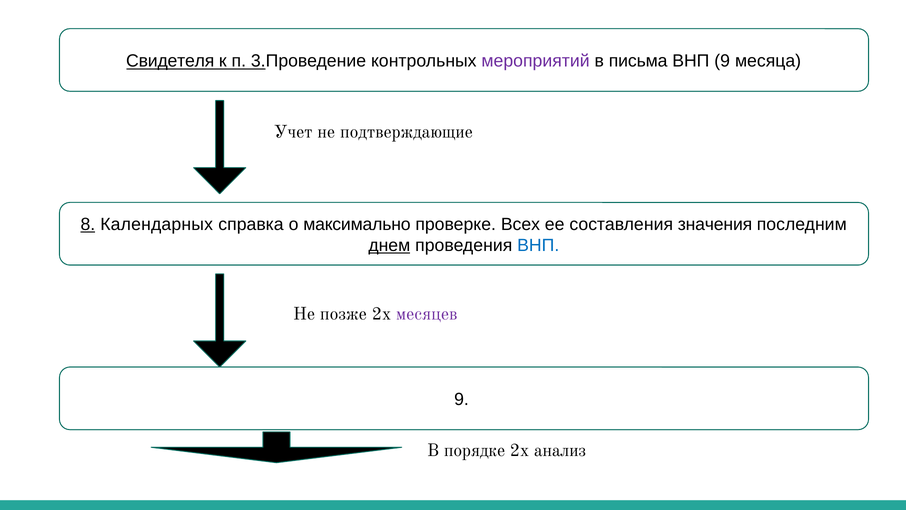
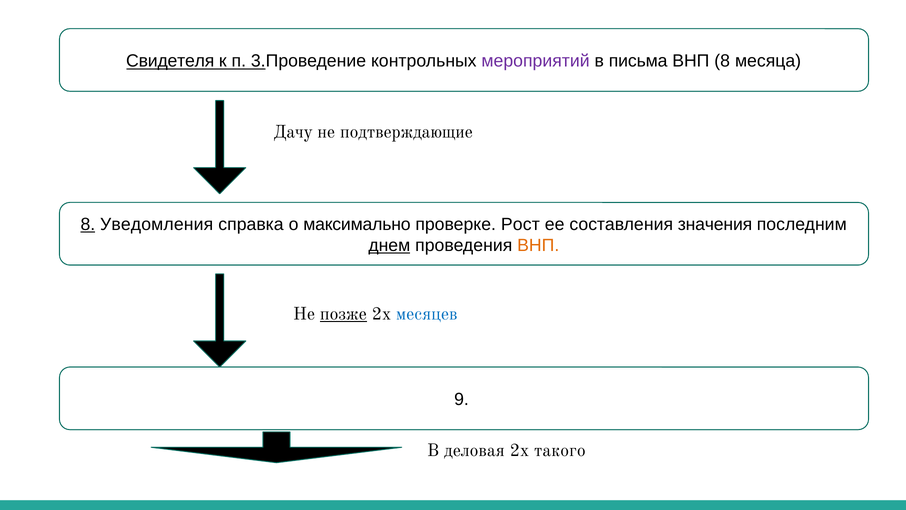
9 at (722, 61): 9 -> 8
Учет: Учет -> Дачу
Календарных: Календарных -> Уведомления
Всех: Всех -> Рост
ВНП at (538, 245) colour: blue -> orange
позже underline: none -> present
месяцев colour: purple -> blue
порядке: порядке -> деловая
анализ: анализ -> такого
